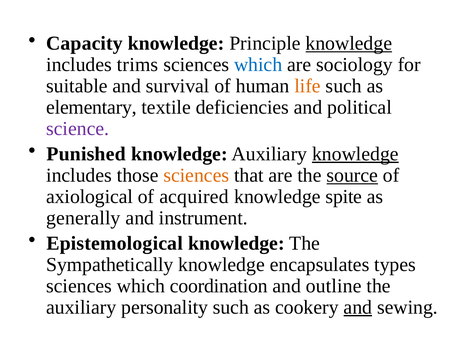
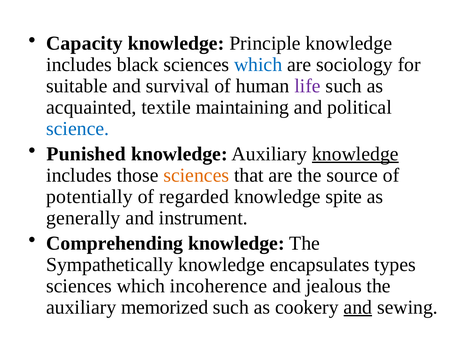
knowledge at (349, 43) underline: present -> none
trims: trims -> black
life colour: orange -> purple
elementary: elementary -> acquainted
deficiencies: deficiencies -> maintaining
science colour: purple -> blue
source underline: present -> none
axiological: axiological -> potentially
acquired: acquired -> regarded
Epistemological: Epistemological -> Comprehending
coordination: coordination -> incoherence
outline: outline -> jealous
personality: personality -> memorized
